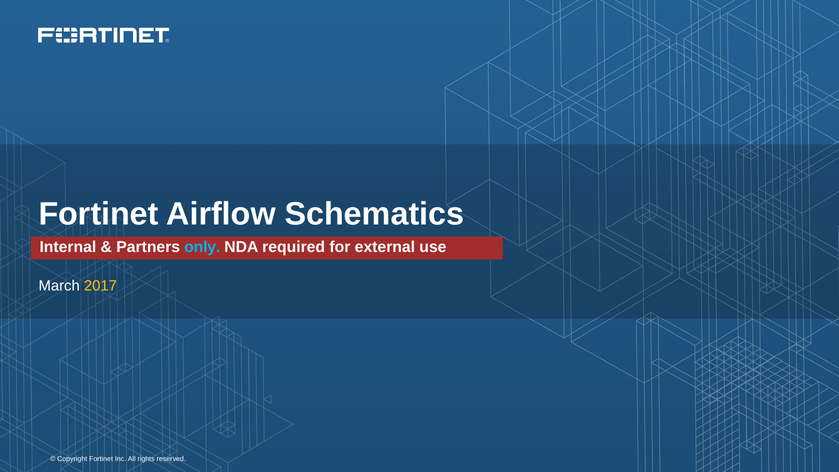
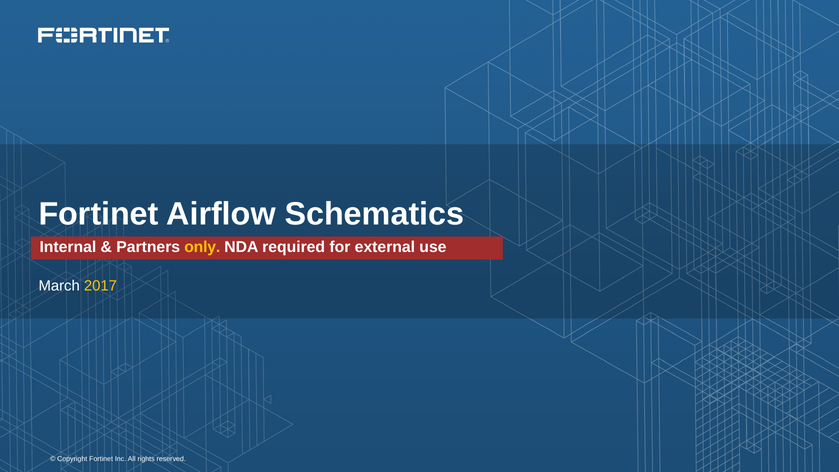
only colour: light blue -> yellow
